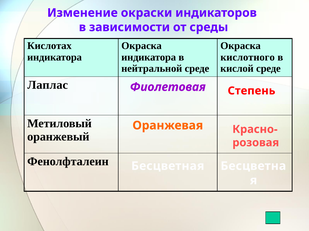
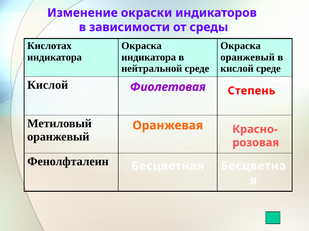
кислотного at (248, 57): кислотного -> оранжевый
Лаплас at (48, 85): Лаплас -> Кислой
